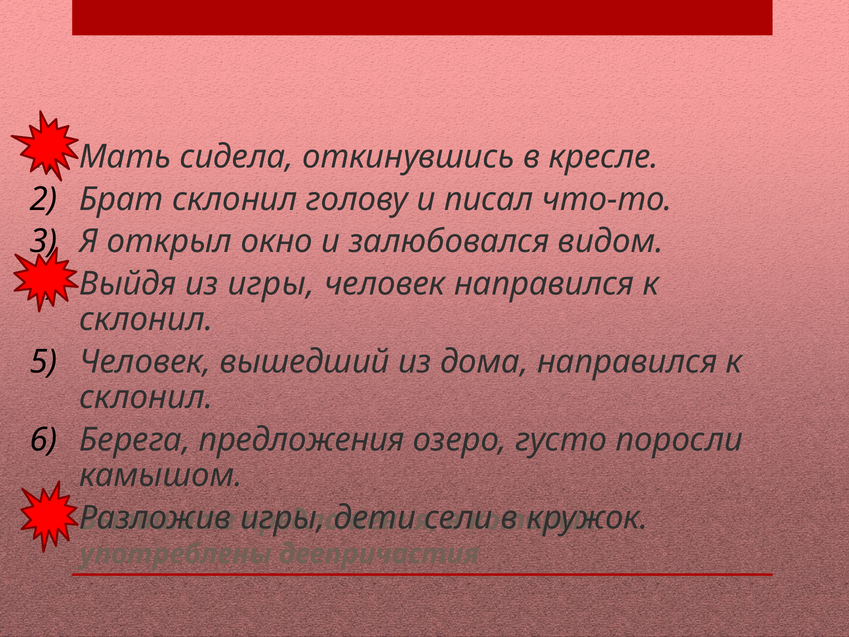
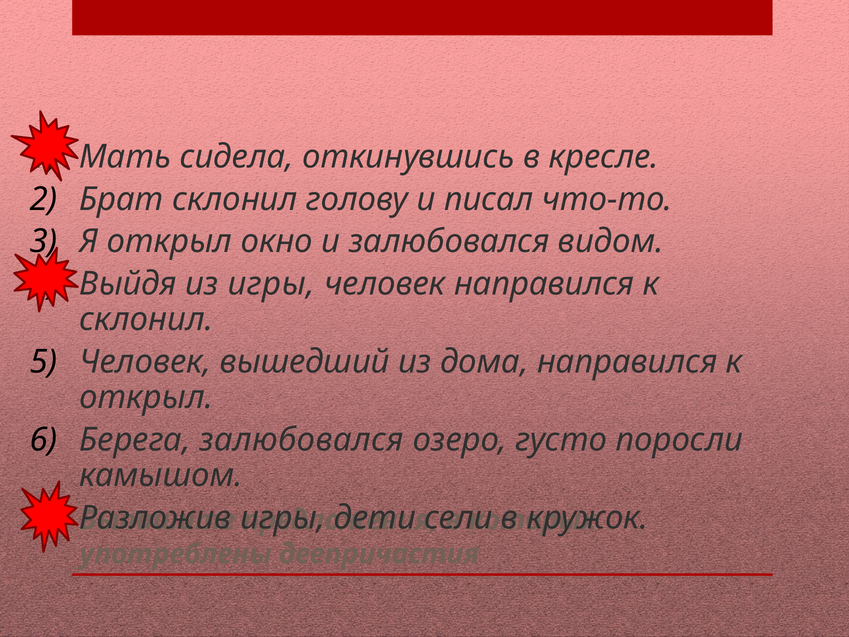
склонил at (146, 397): склонил -> открыл
Берега предложения: предложения -> залюбовался
